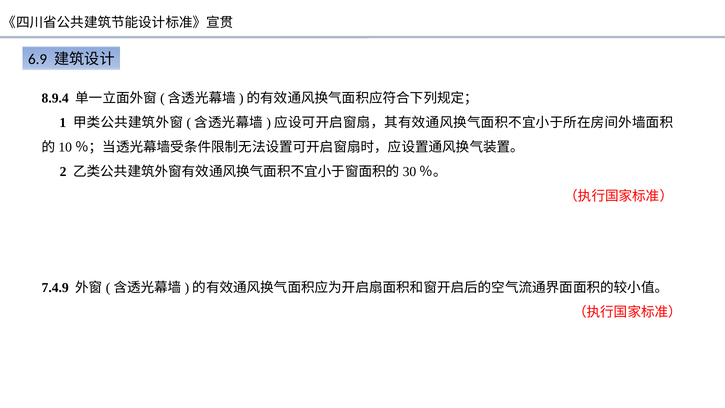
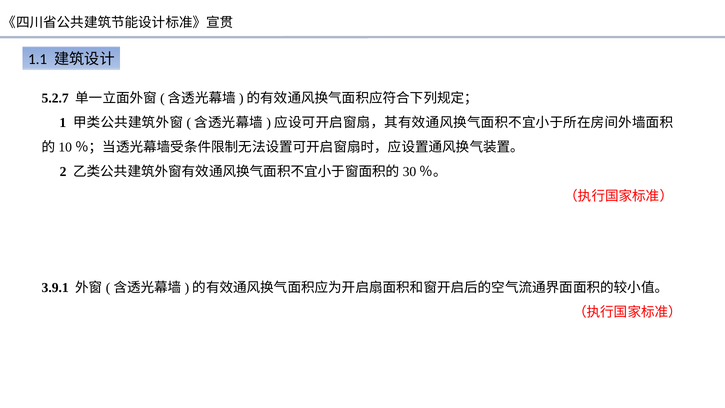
6.9: 6.9 -> 1.1
8.9.4: 8.9.4 -> 5.2.7
7.4.9: 7.4.9 -> 3.9.1
